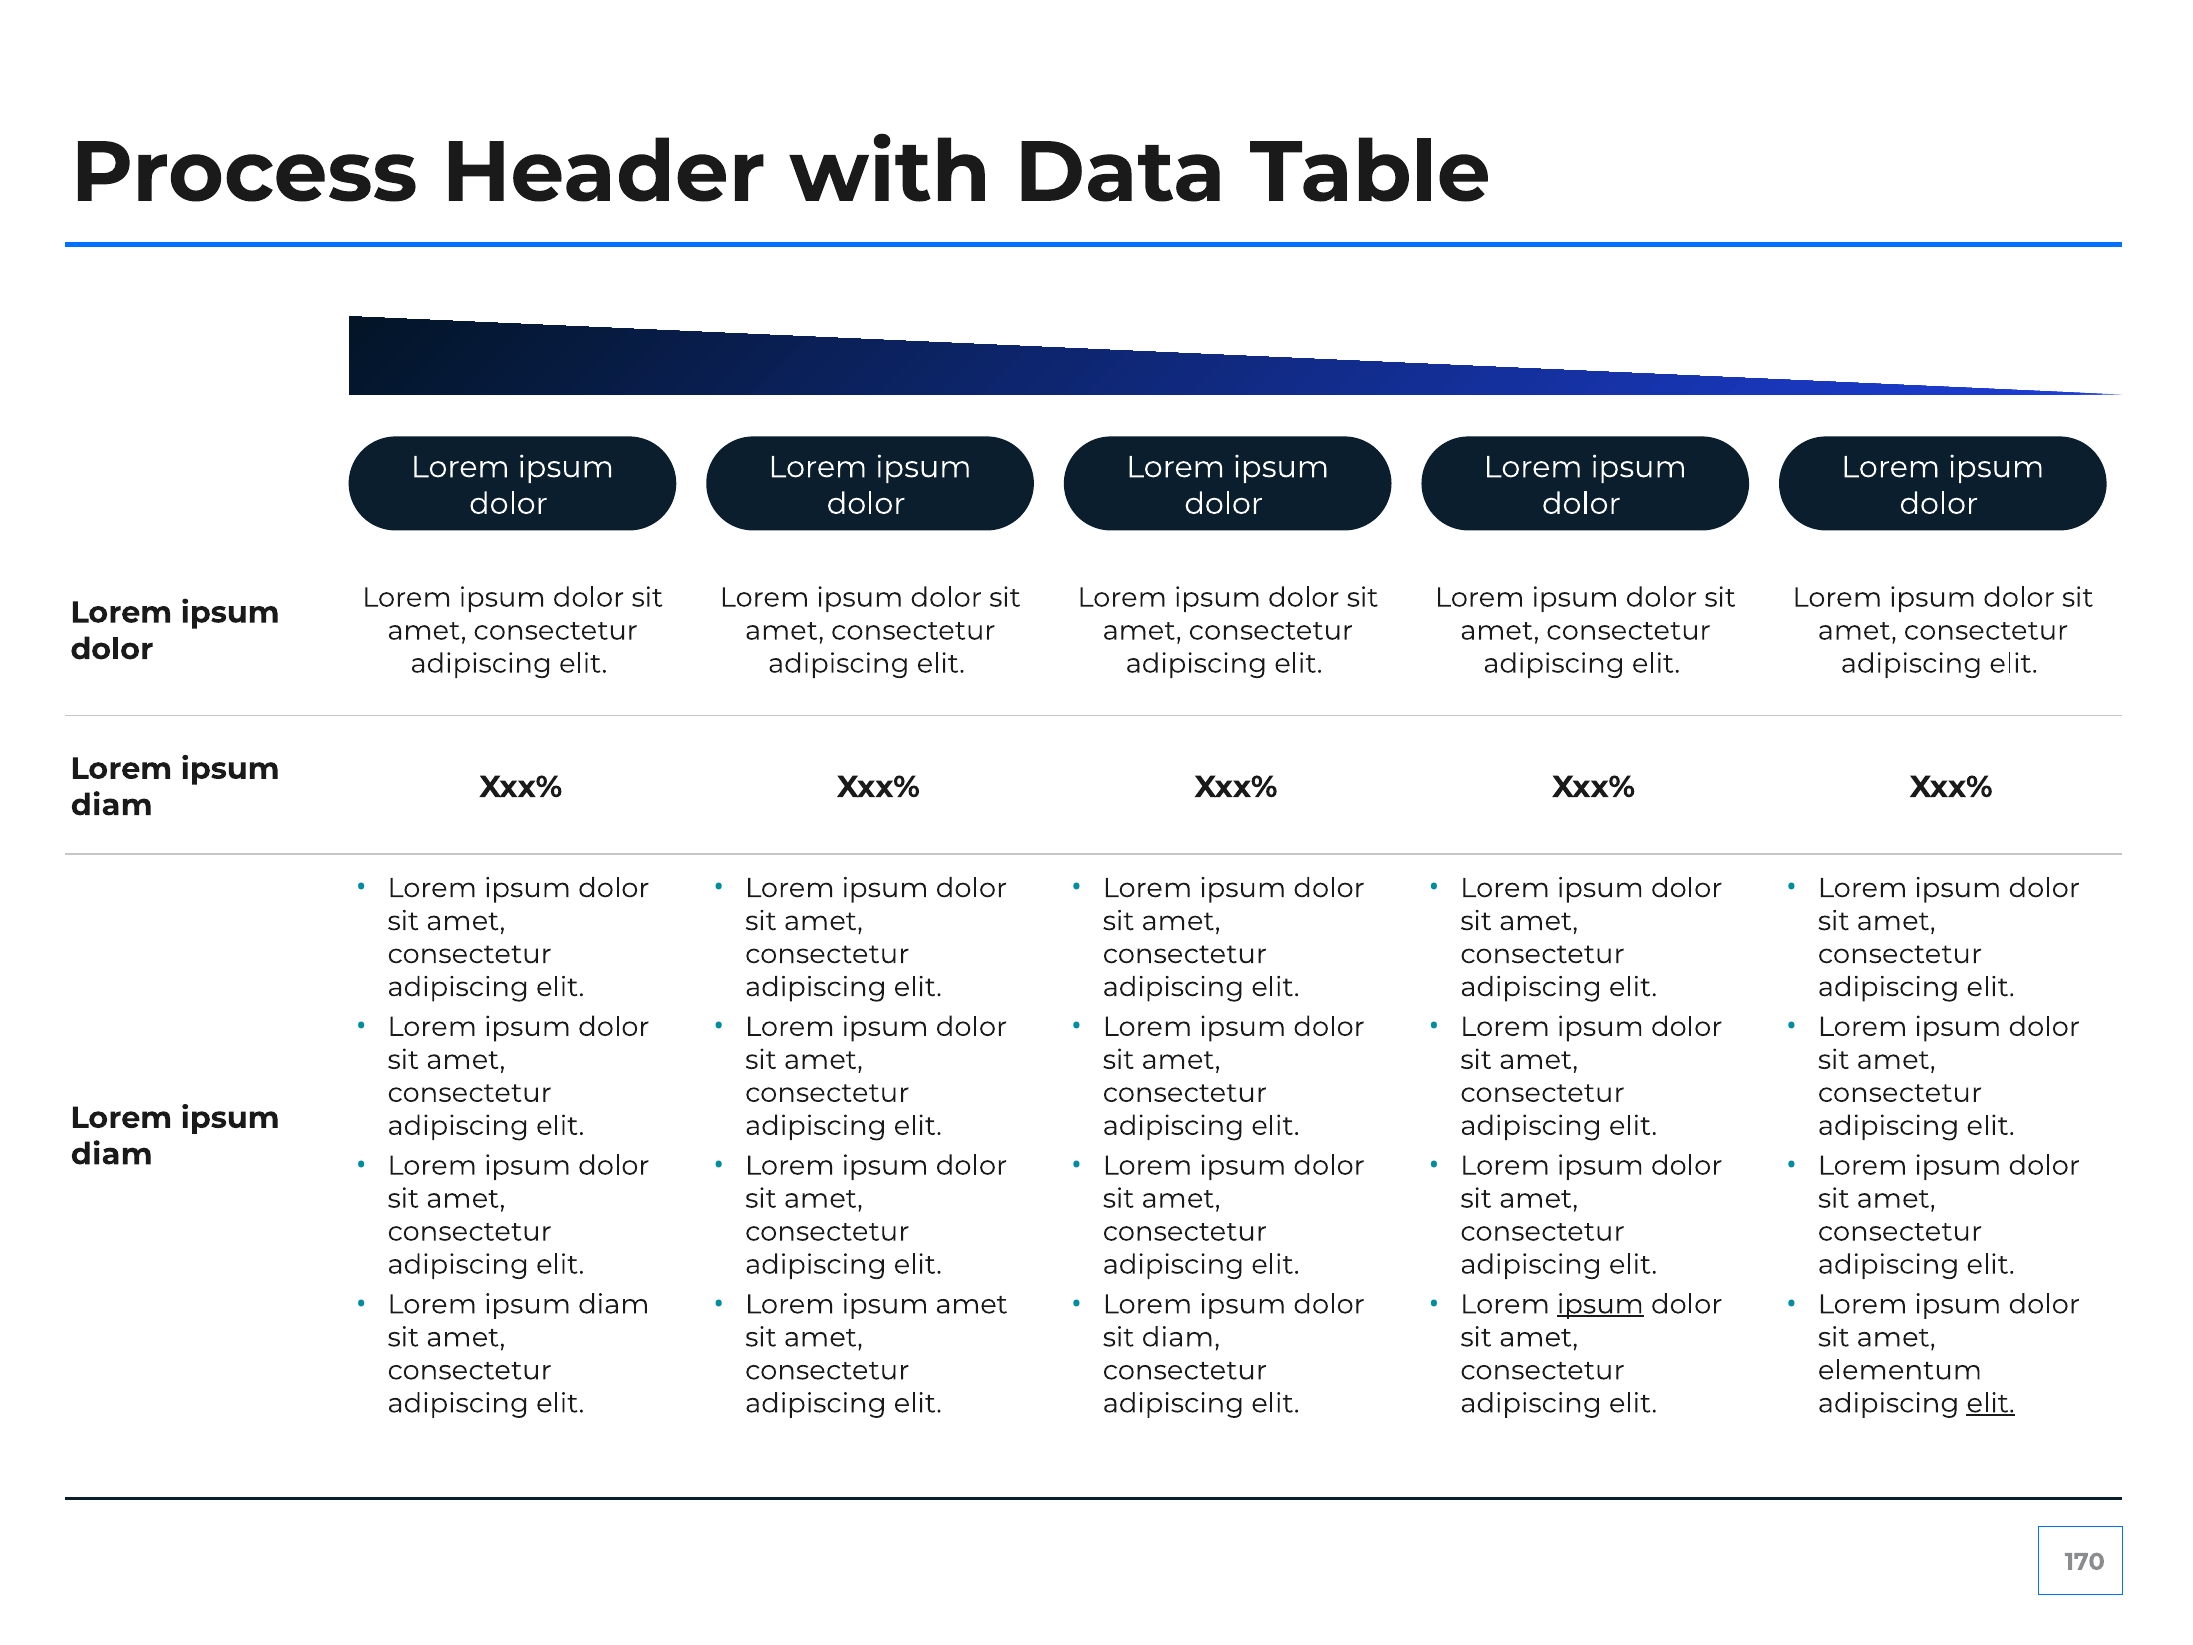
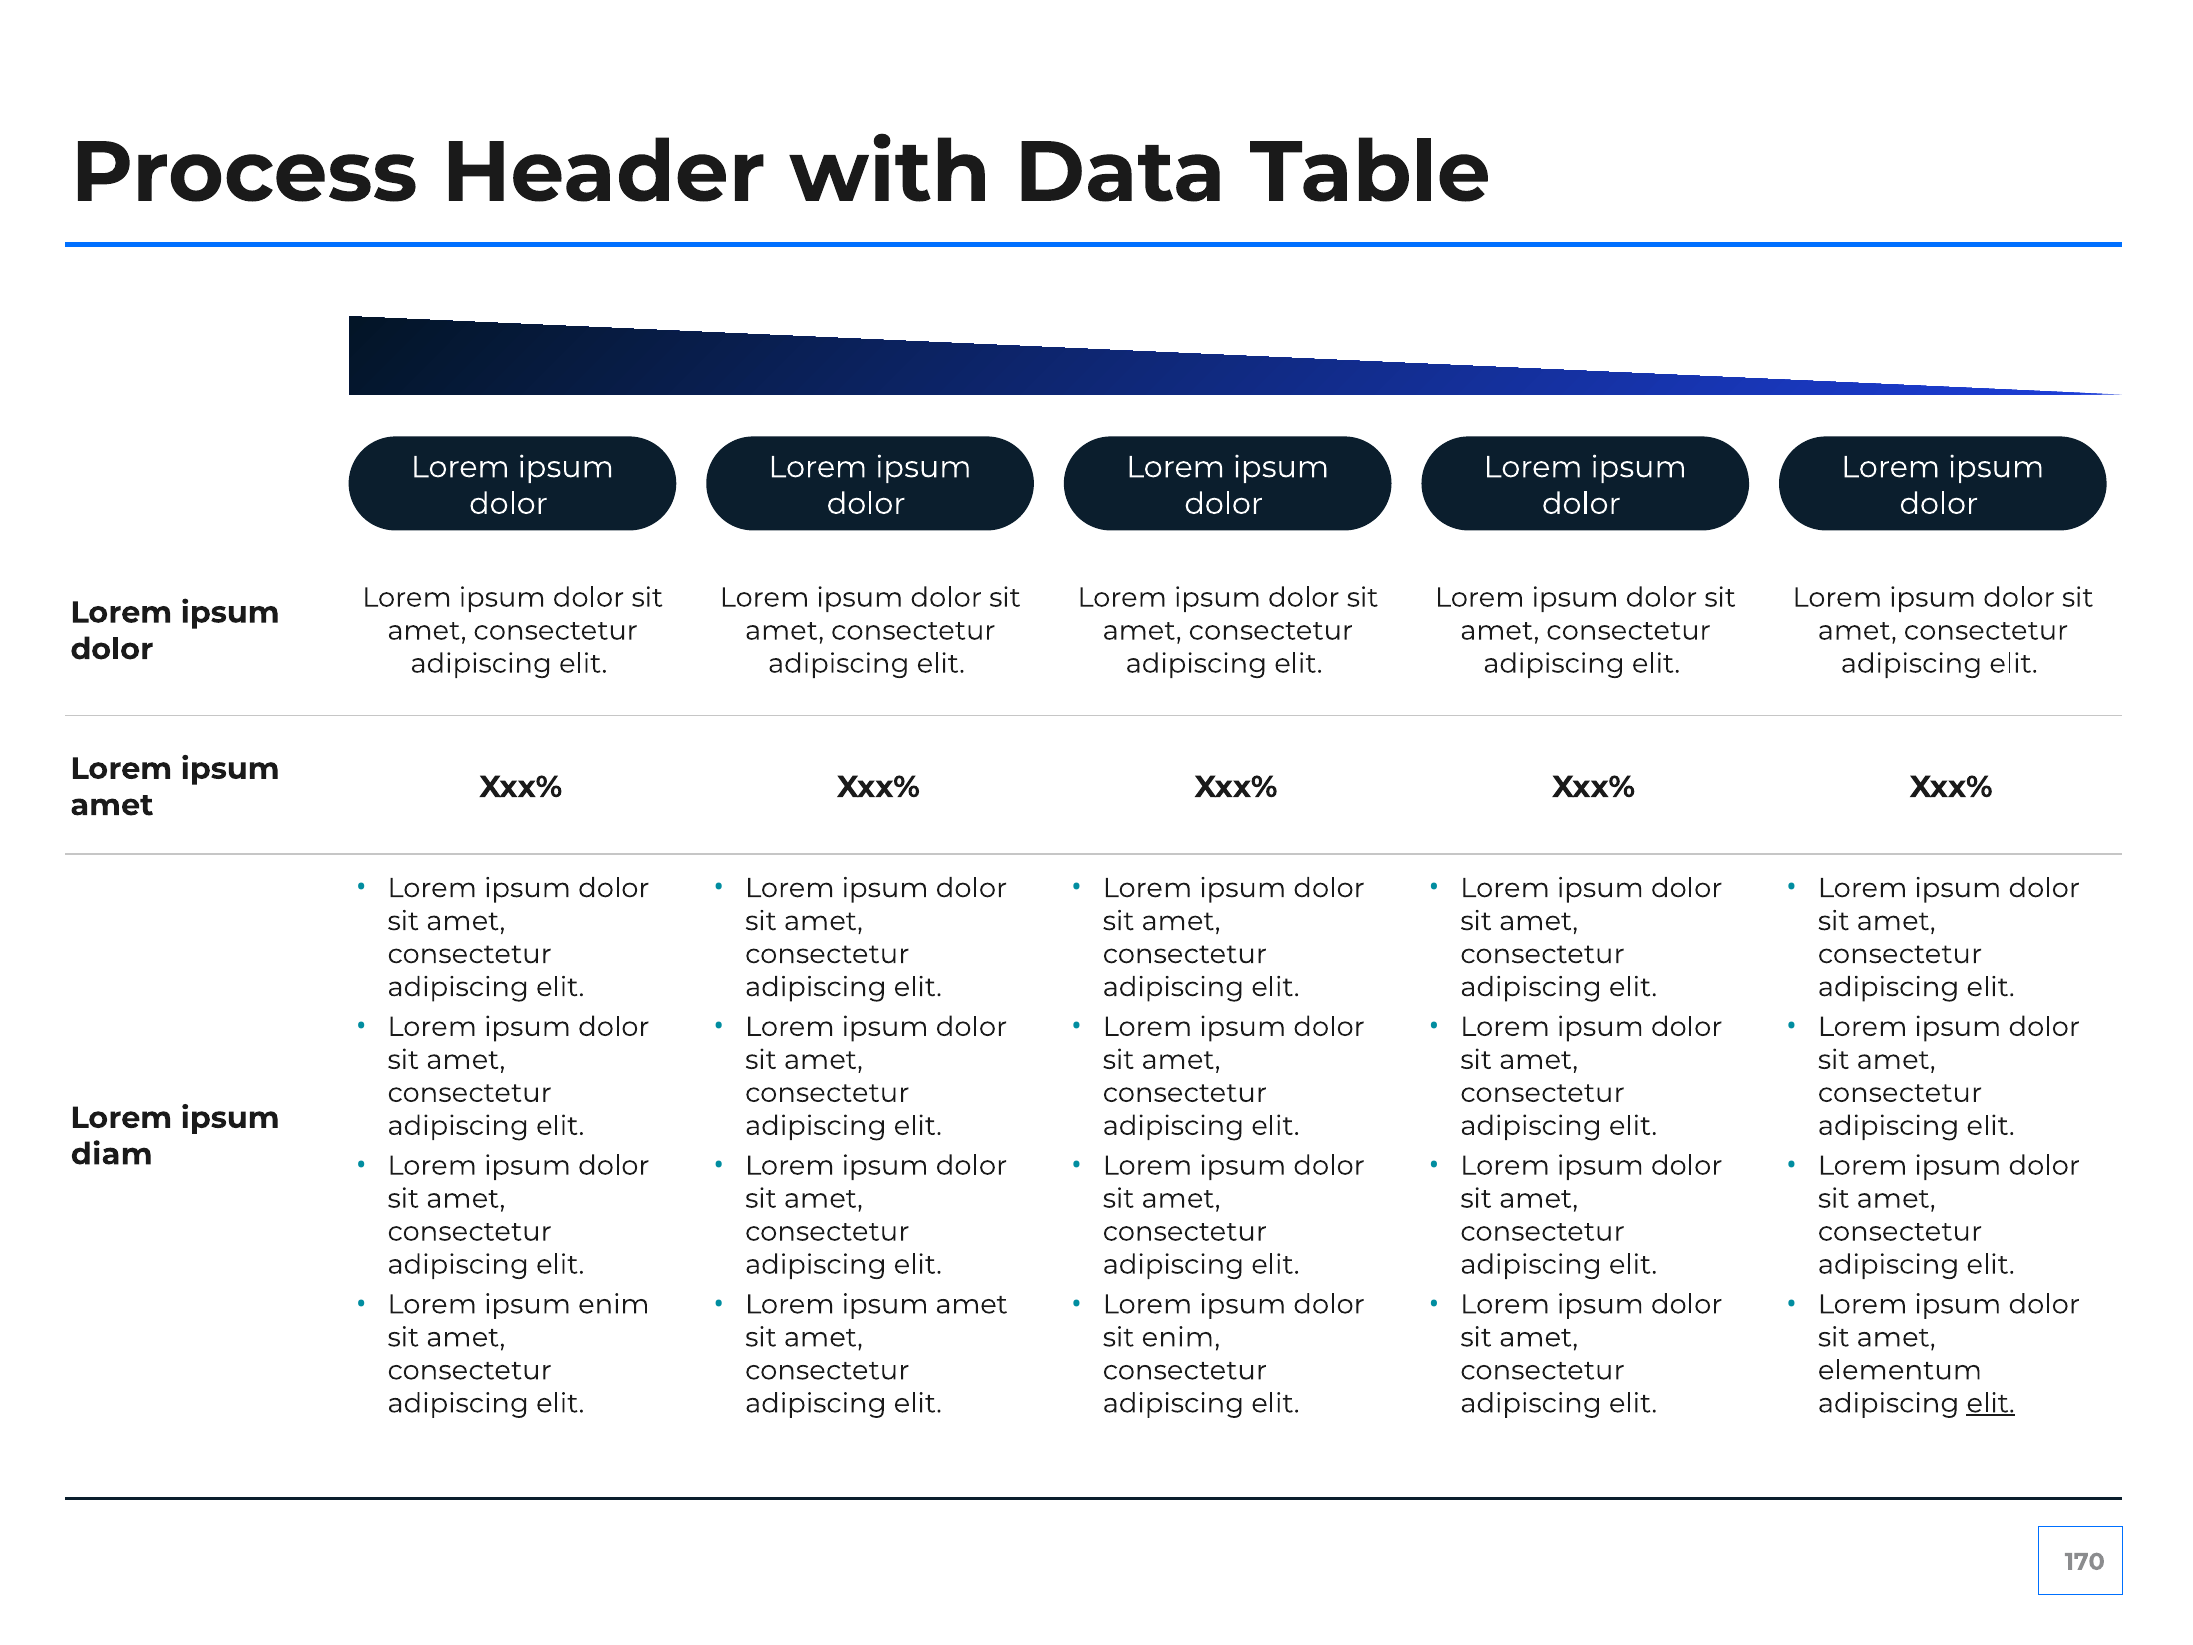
diam at (112, 805): diam -> amet
diam at (614, 1304): diam -> enim
ipsum at (1600, 1304) underline: present -> none
sit diam: diam -> enim
